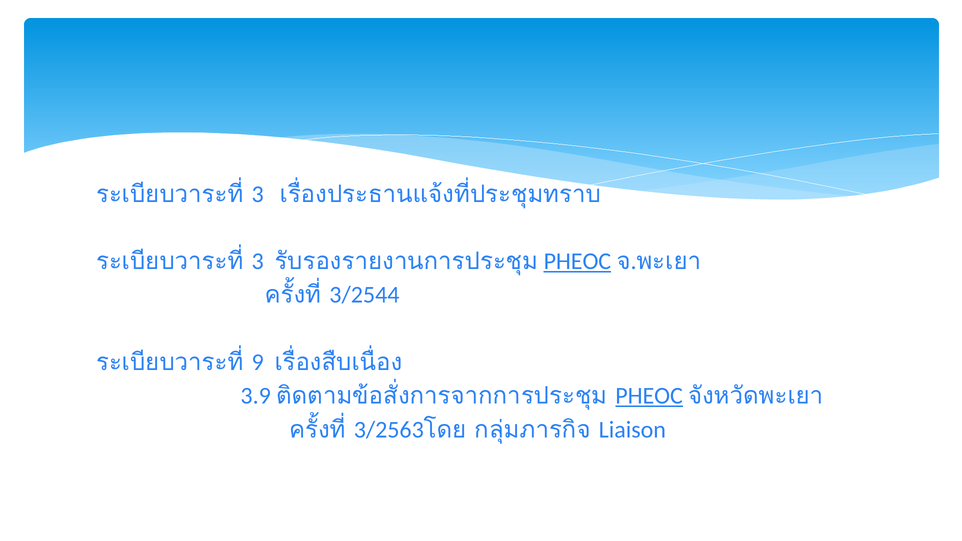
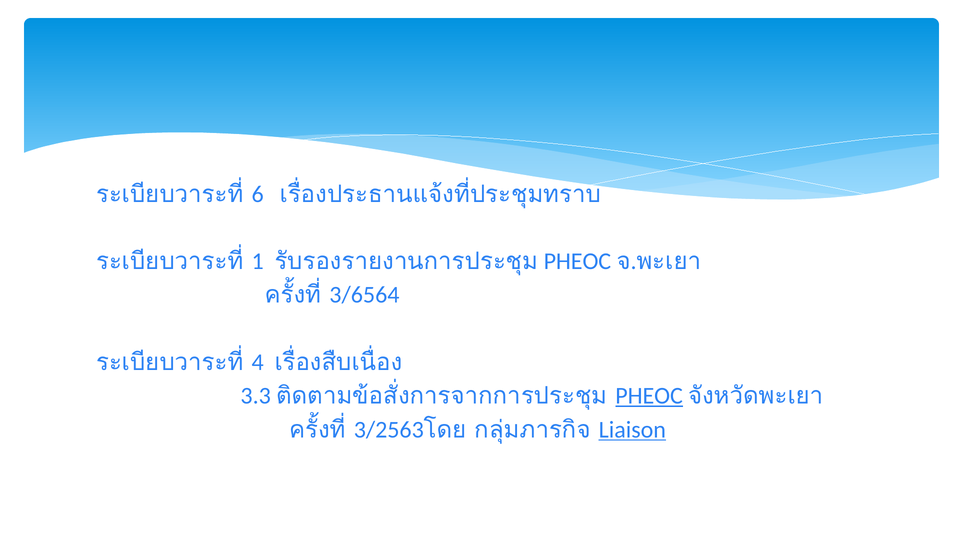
3 at (258, 194): 3 -> 6
3 at (258, 261): 3 -> 1
PHEOC at (577, 261) underline: present -> none
3/2544: 3/2544 -> 3/6564
9: 9 -> 4
3.9: 3.9 -> 3.3
Liaison underline: none -> present
